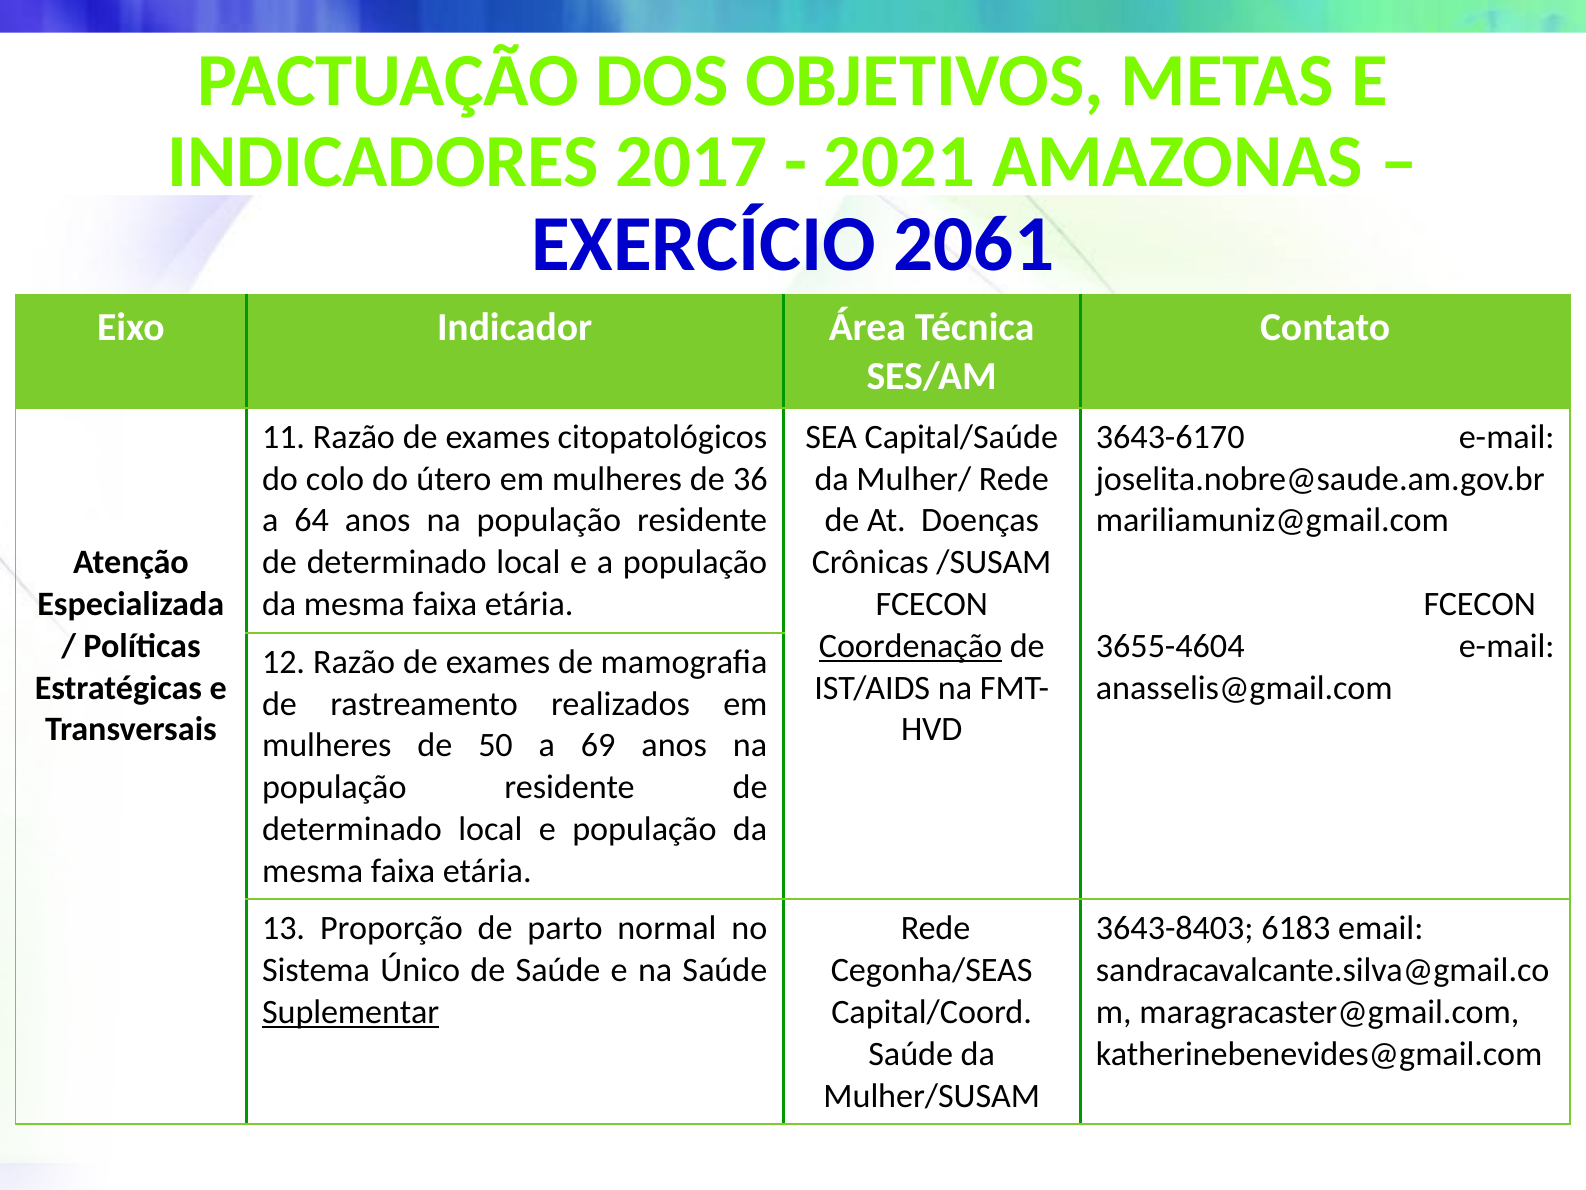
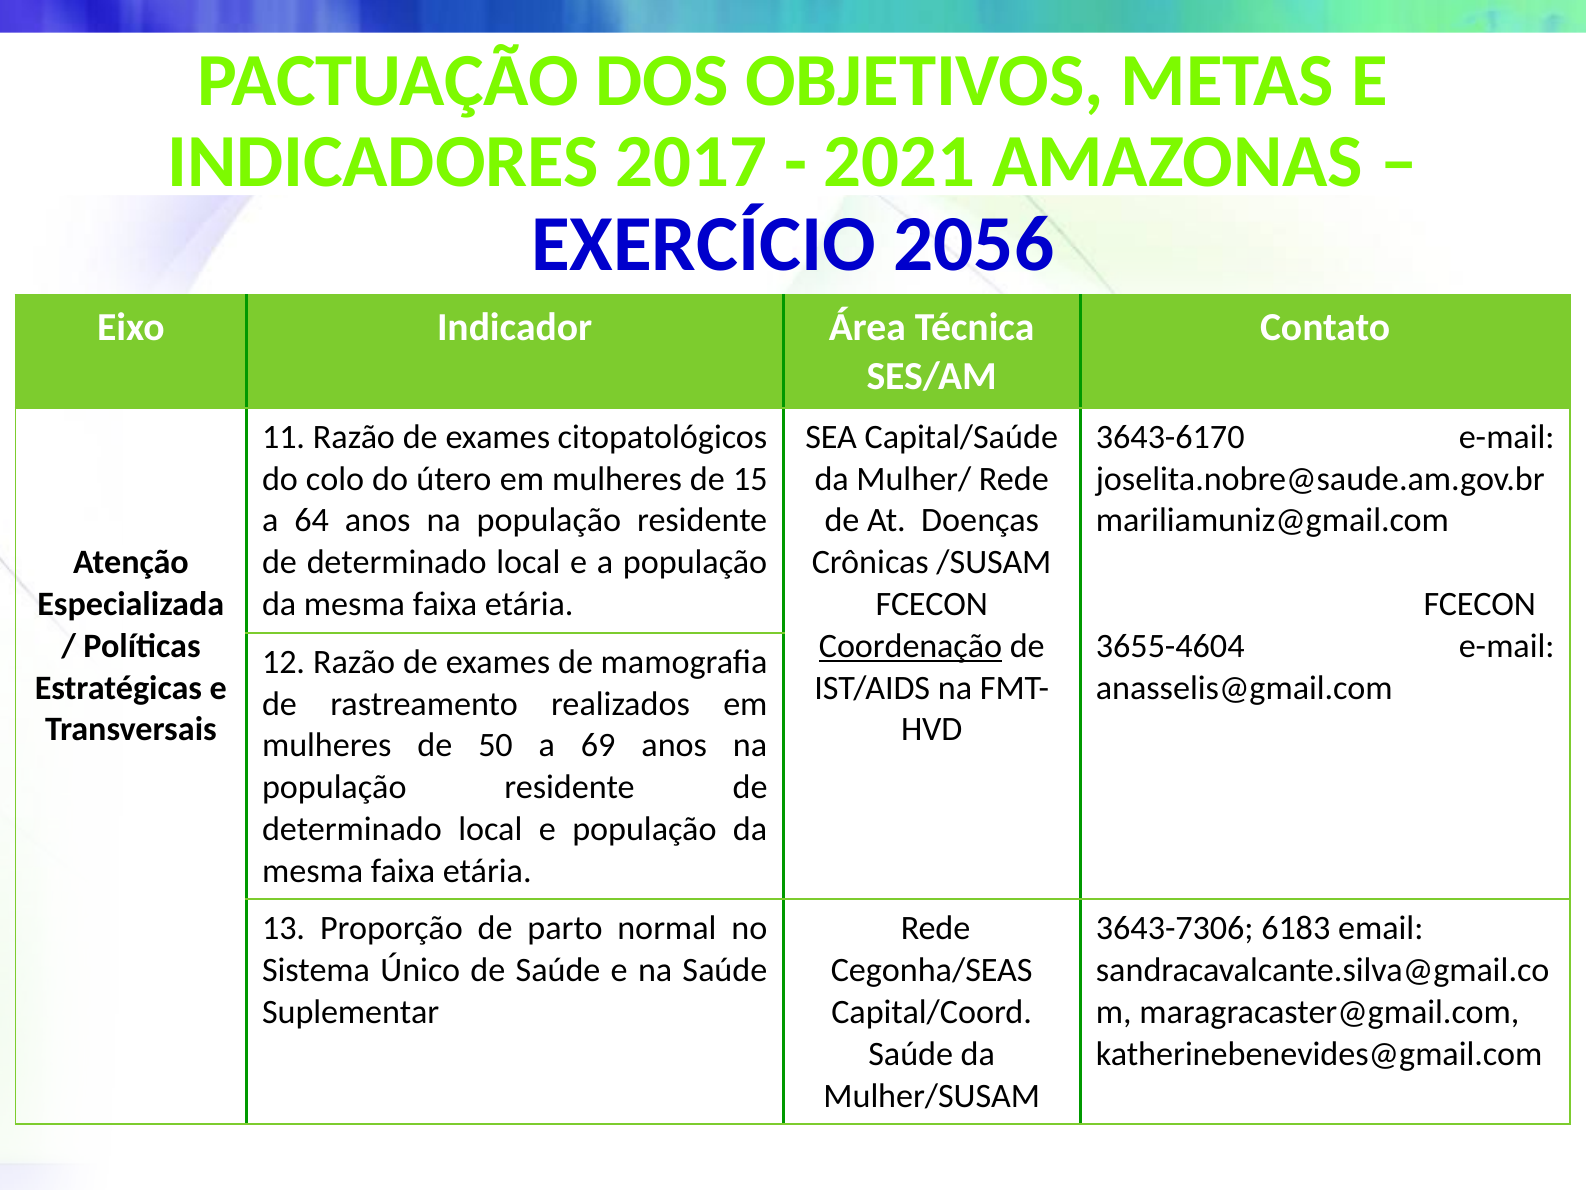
2061: 2061 -> 2056
36: 36 -> 15
3643-8403: 3643-8403 -> 3643-7306
Suplementar underline: present -> none
